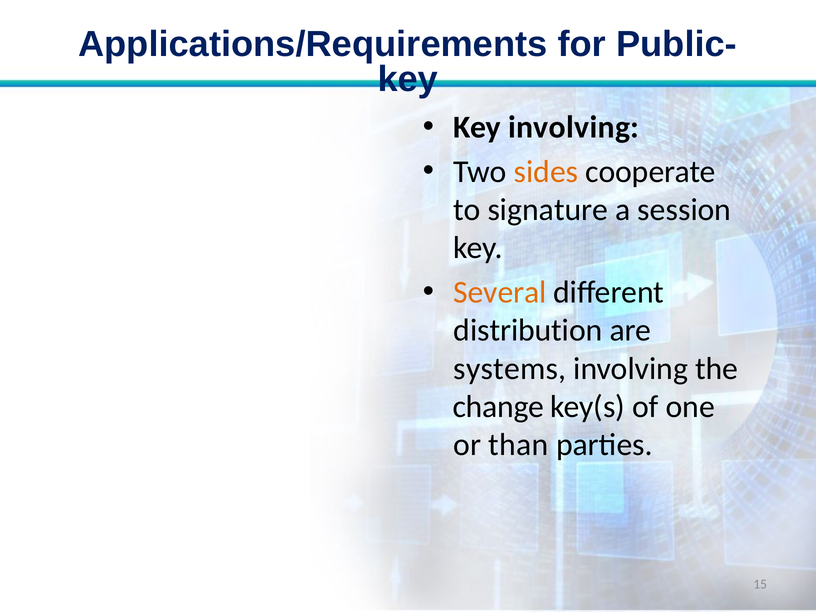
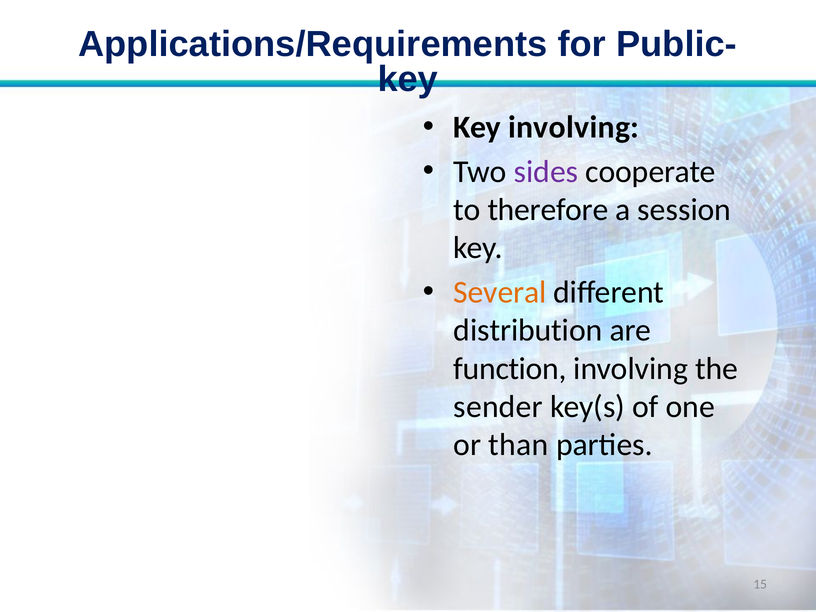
sides colour: orange -> purple
signature: signature -> therefore
systems: systems -> function
change: change -> sender
